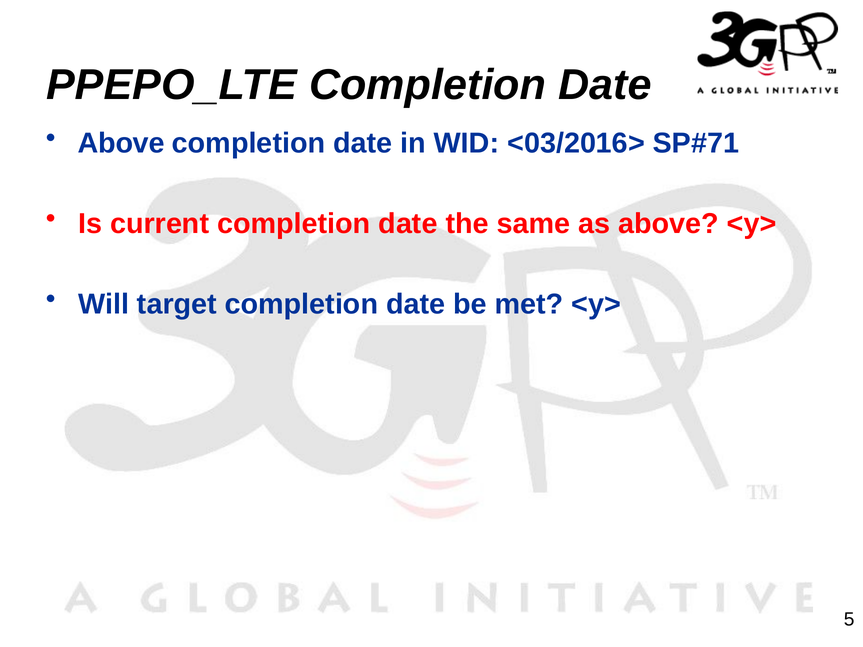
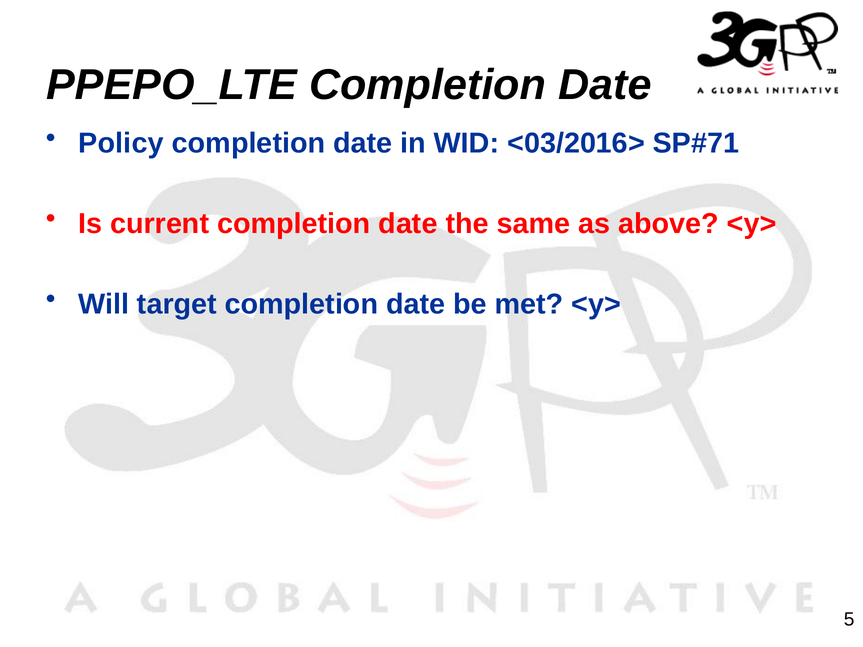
Above at (121, 143): Above -> Policy
